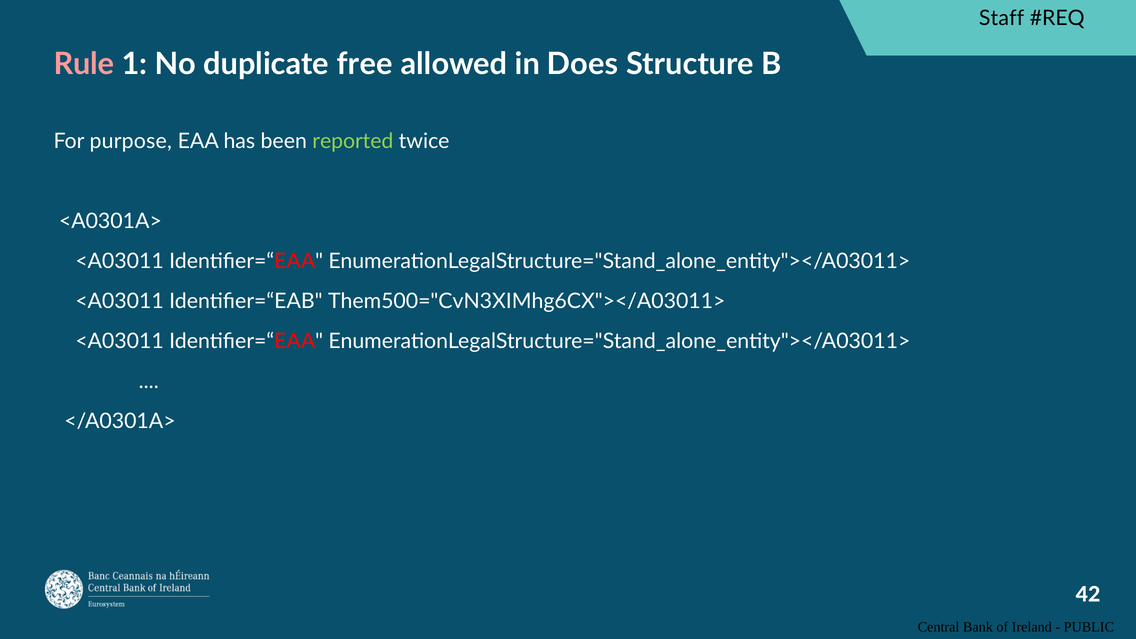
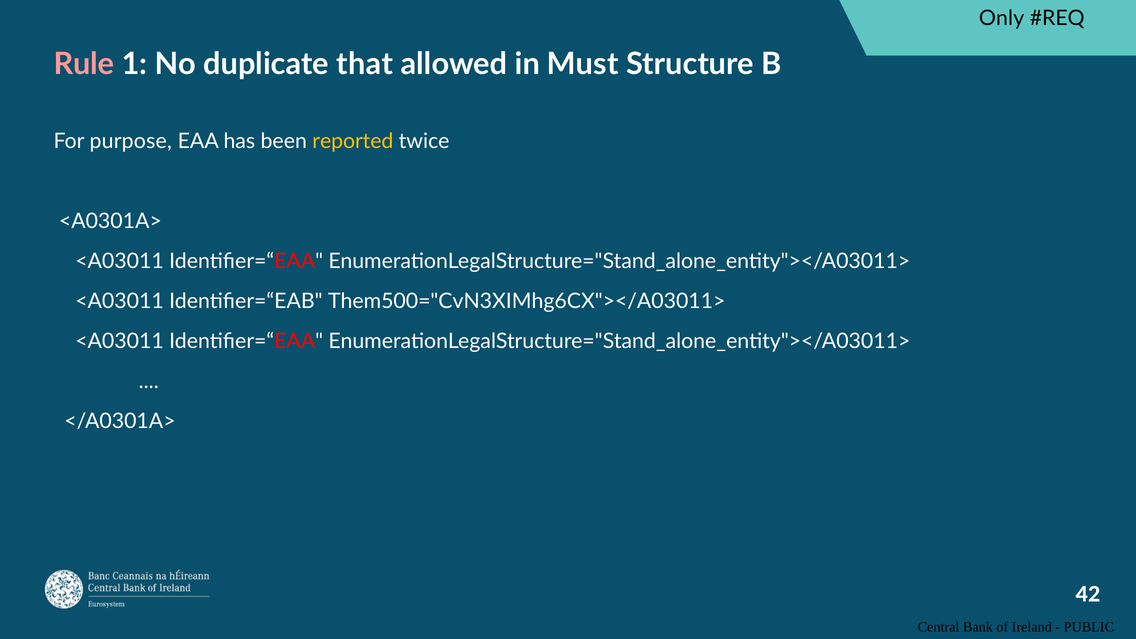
Staff: Staff -> Only
free: free -> that
Does: Does -> Must
reported colour: light green -> yellow
